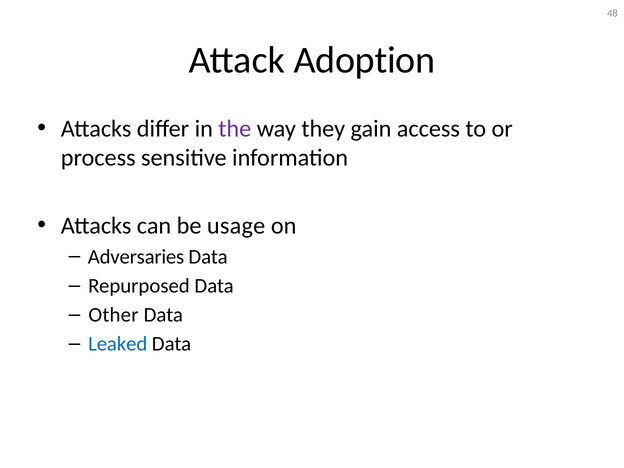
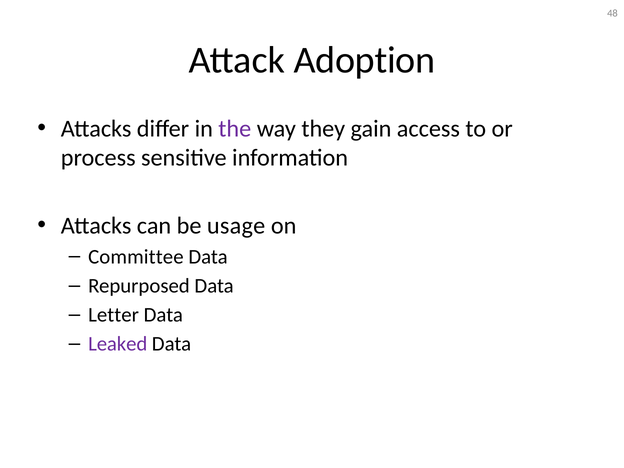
Adversaries: Adversaries -> Committee
Other: Other -> Letter
Leaked colour: blue -> purple
